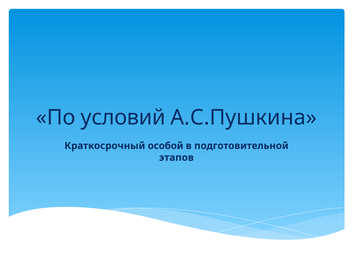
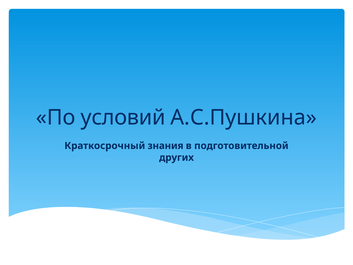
особой: особой -> знания
этапов: этапов -> других
